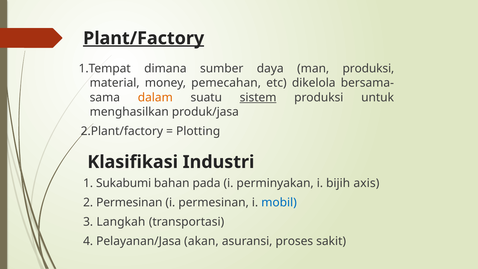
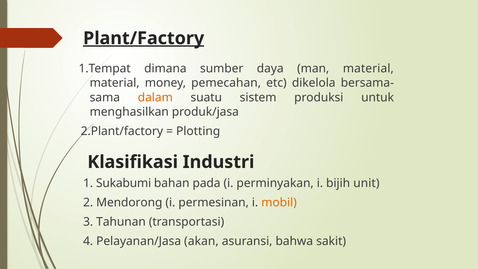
man produksi: produksi -> material
sistem underline: present -> none
axis: axis -> unit
2 Permesinan: Permesinan -> Mendorong
mobil colour: blue -> orange
Langkah: Langkah -> Tahunan
proses: proses -> bahwa
